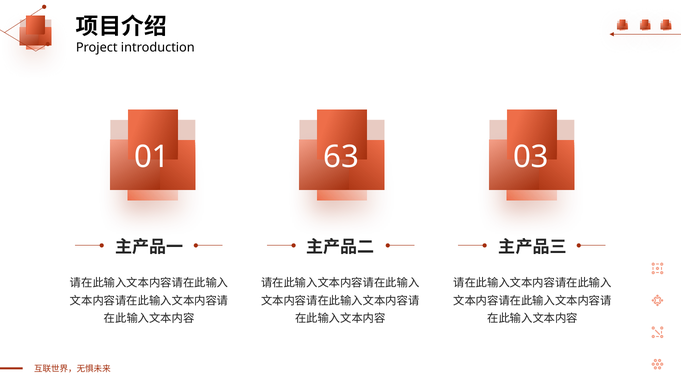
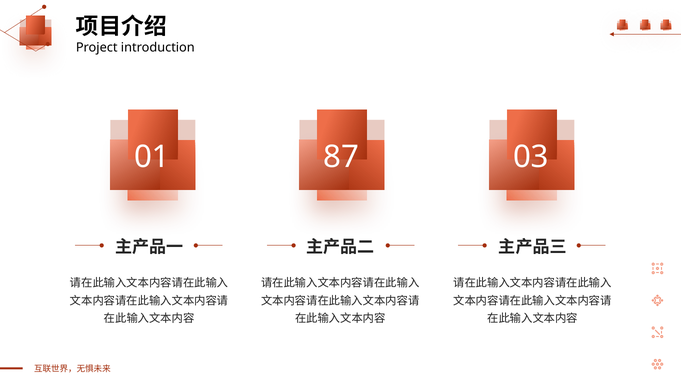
63: 63 -> 87
